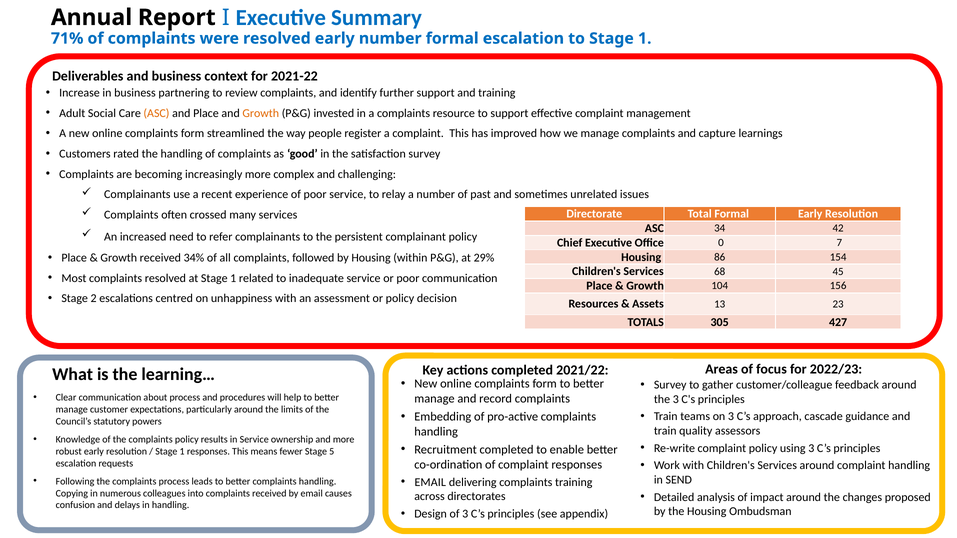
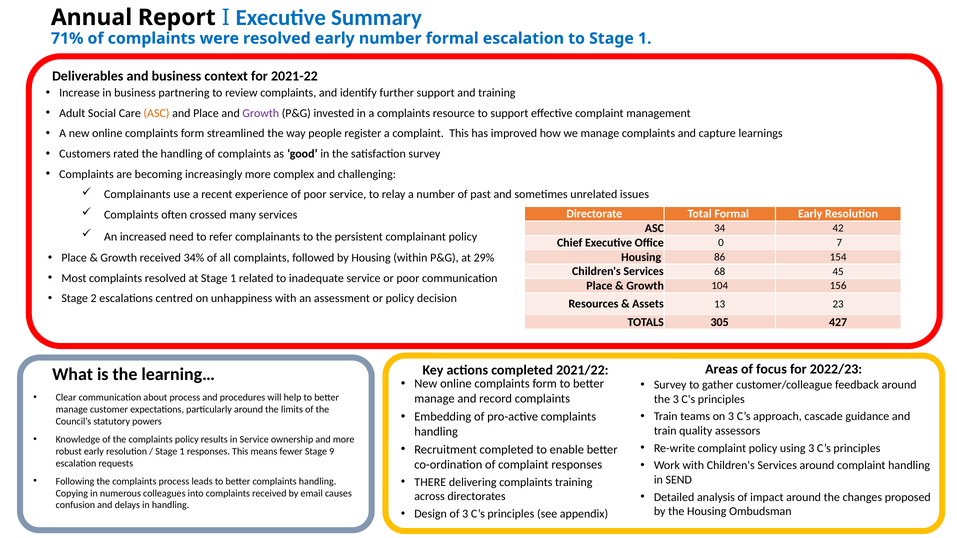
Growth at (261, 113) colour: orange -> purple
5: 5 -> 9
EMAIL at (430, 482): EMAIL -> THERE
